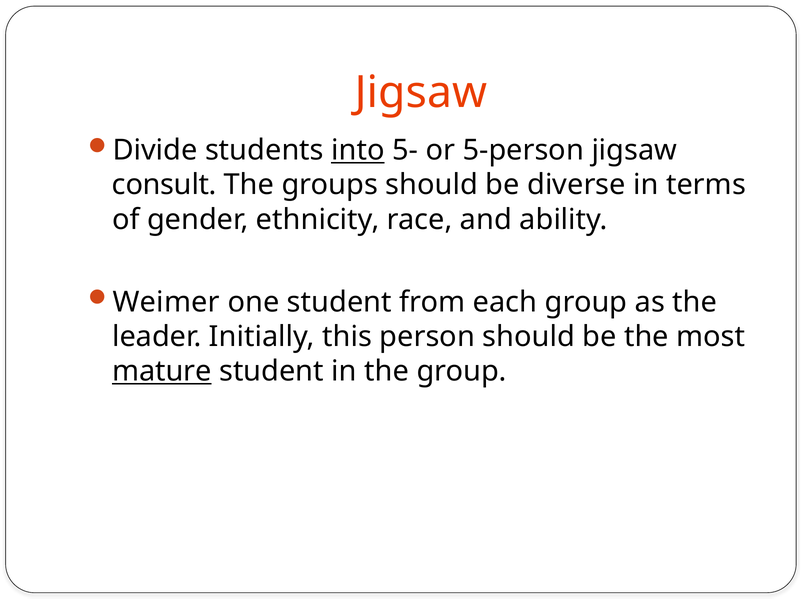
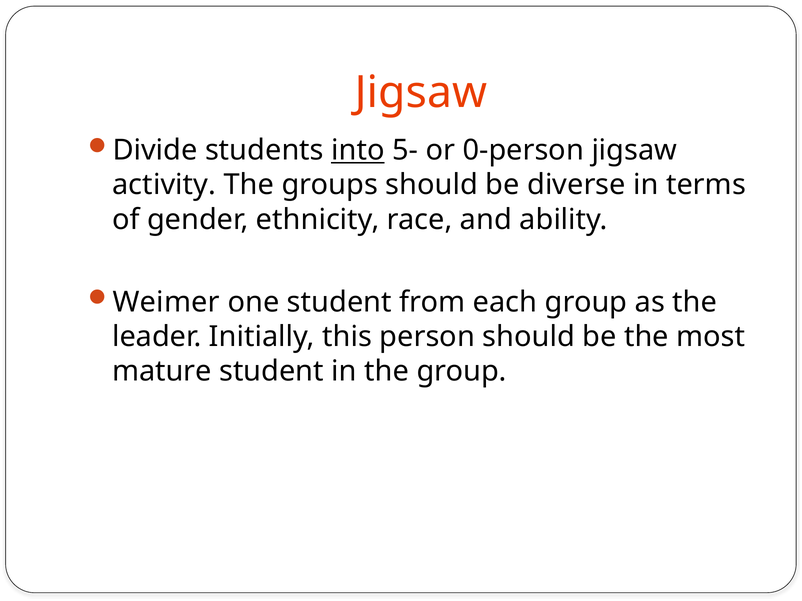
5-person: 5-person -> 0-person
consult: consult -> activity
mature underline: present -> none
